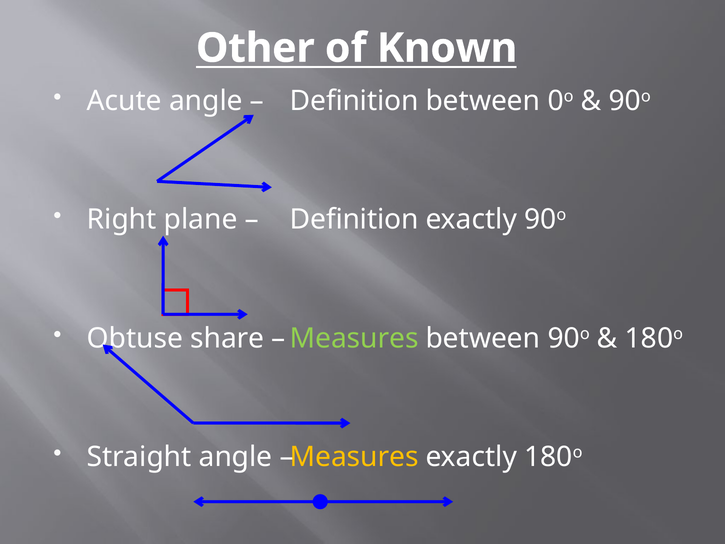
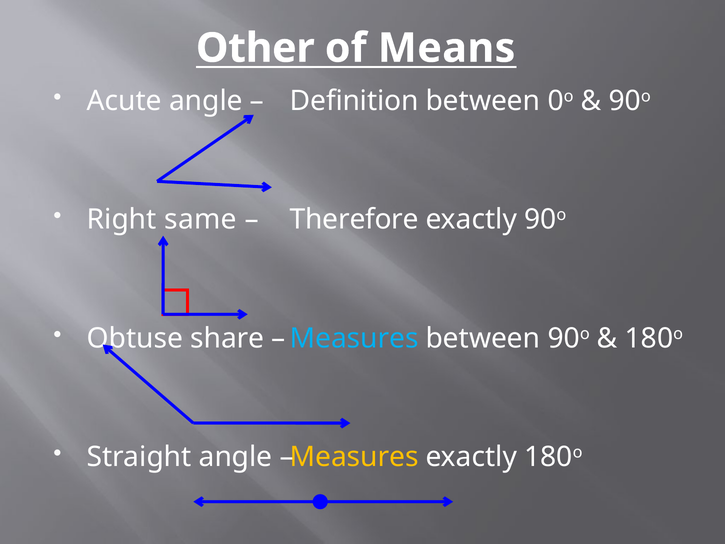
Known: Known -> Means
plane: plane -> same
Definition at (354, 220): Definition -> Therefore
Measures at (354, 338) colour: light green -> light blue
